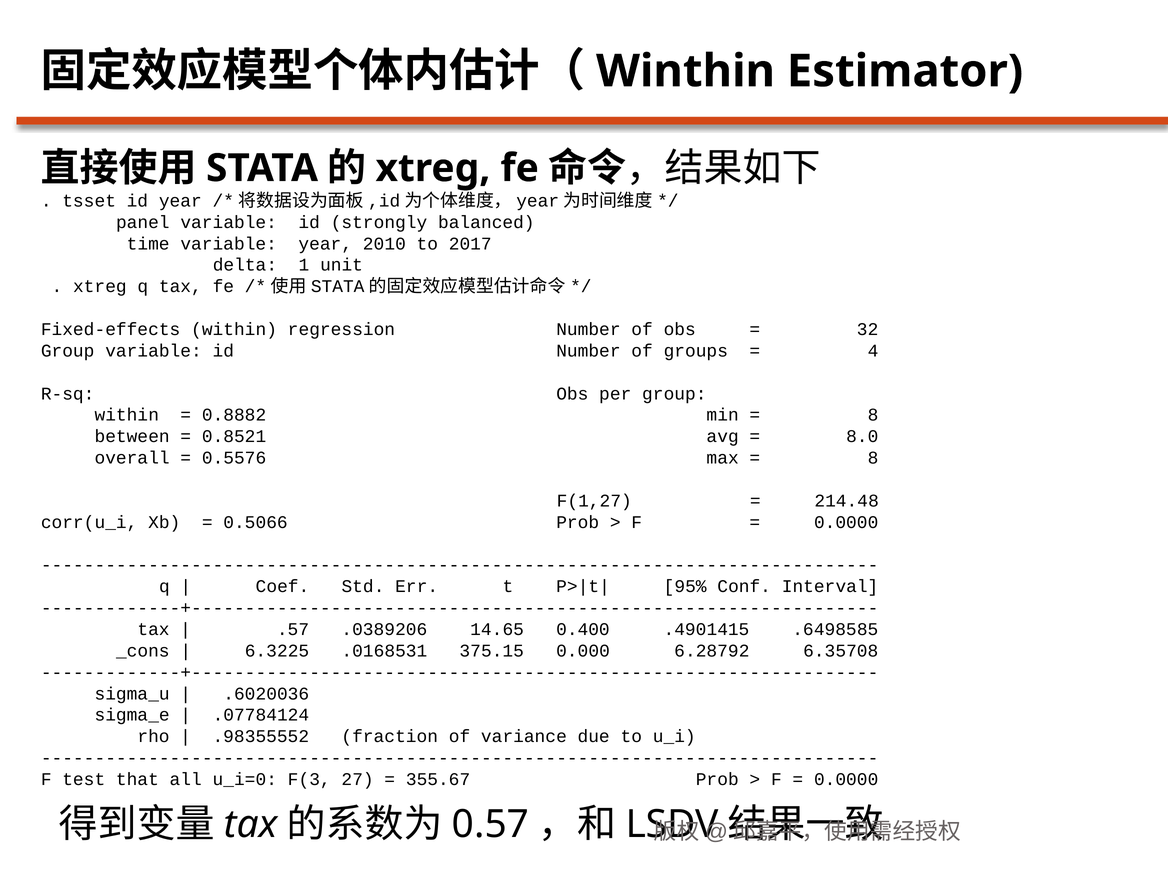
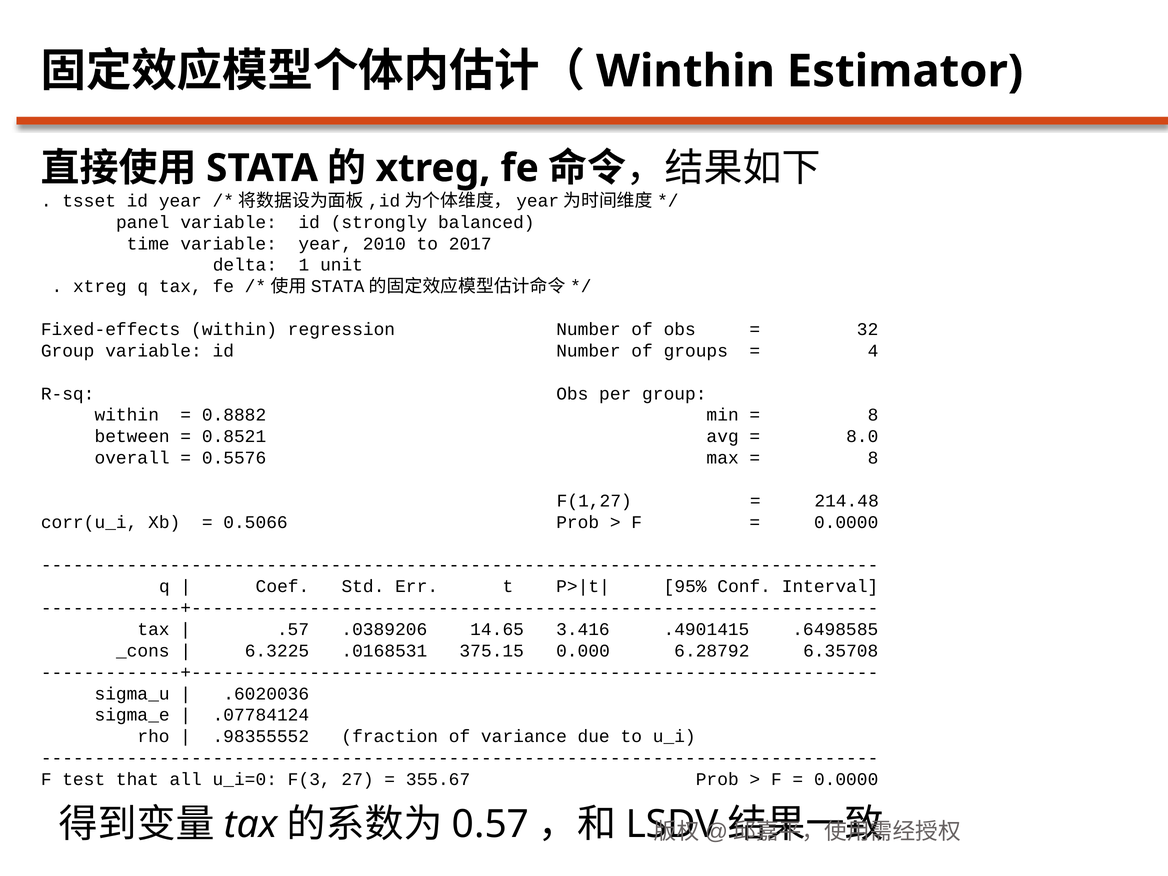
0.400: 0.400 -> 3.416
